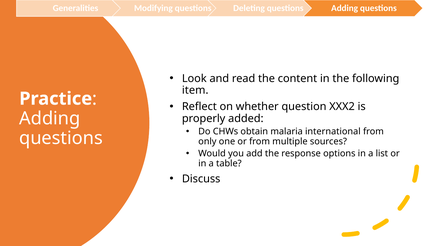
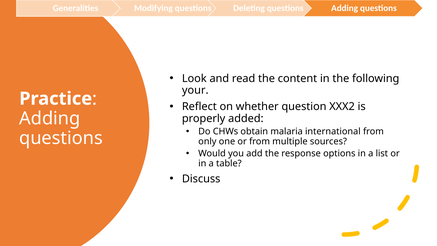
item: item -> your
